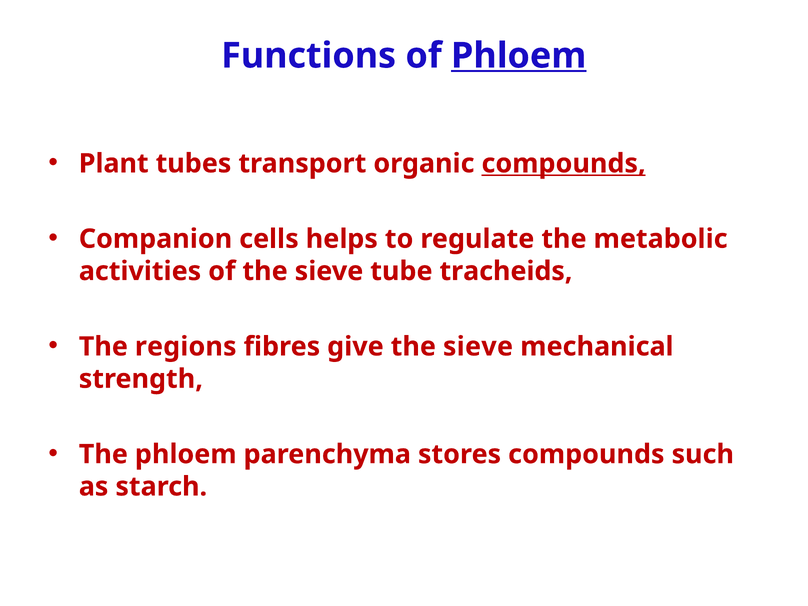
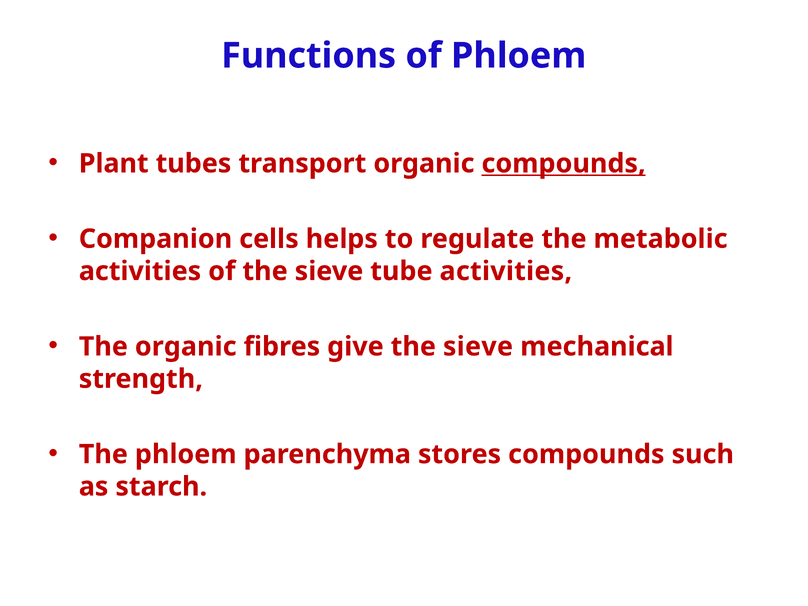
Phloem at (519, 56) underline: present -> none
tube tracheids: tracheids -> activities
The regions: regions -> organic
